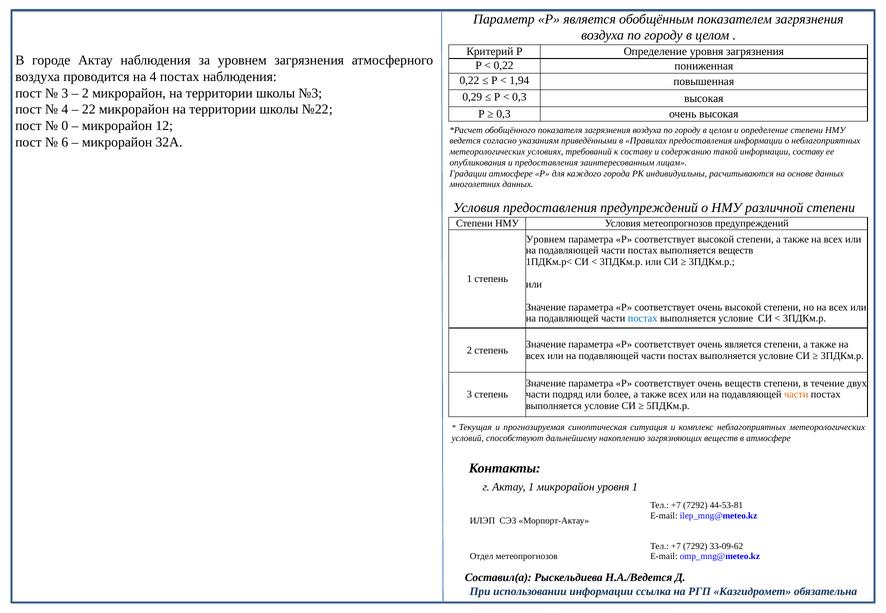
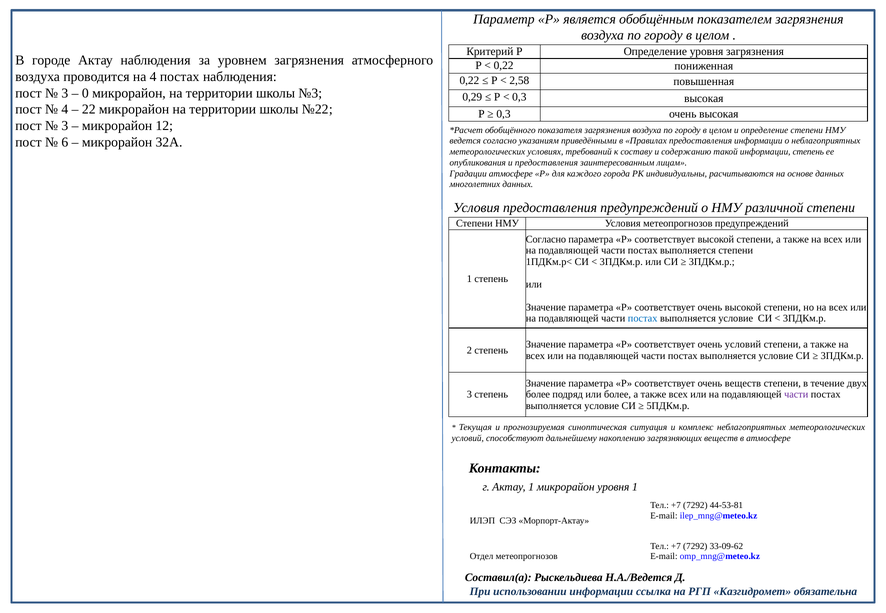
1,94: 1,94 -> 2,58
2 at (85, 93): 2 -> 0
0 at (65, 126): 0 -> 3
информации составу: составу -> степень
Уровнем at (546, 239): Уровнем -> Согласно
выполняется веществ: веществ -> степени
очень является: является -> условий
части at (538, 395): части -> более
части at (796, 395) colour: orange -> purple
